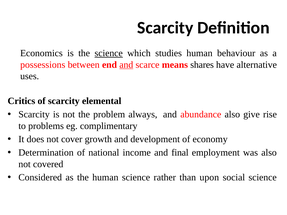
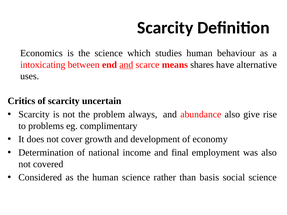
science at (109, 53) underline: present -> none
possessions: possessions -> intoxicating
elemental: elemental -> uncertain
upon: upon -> basis
